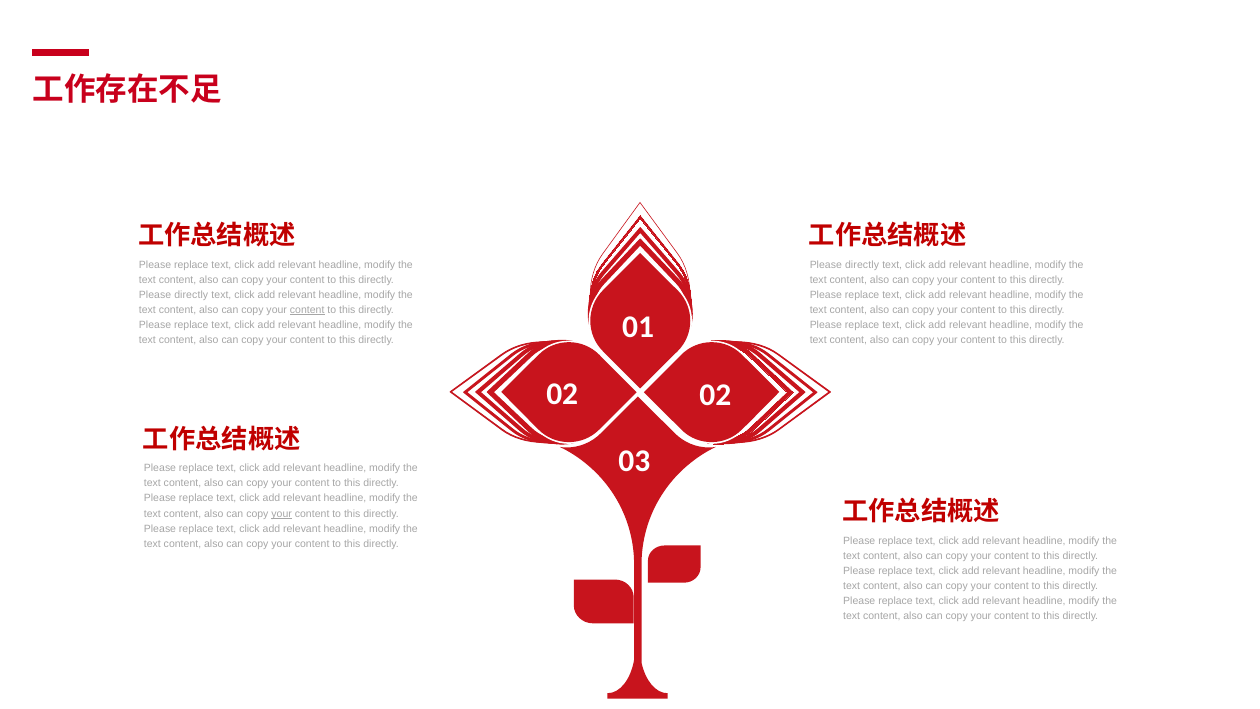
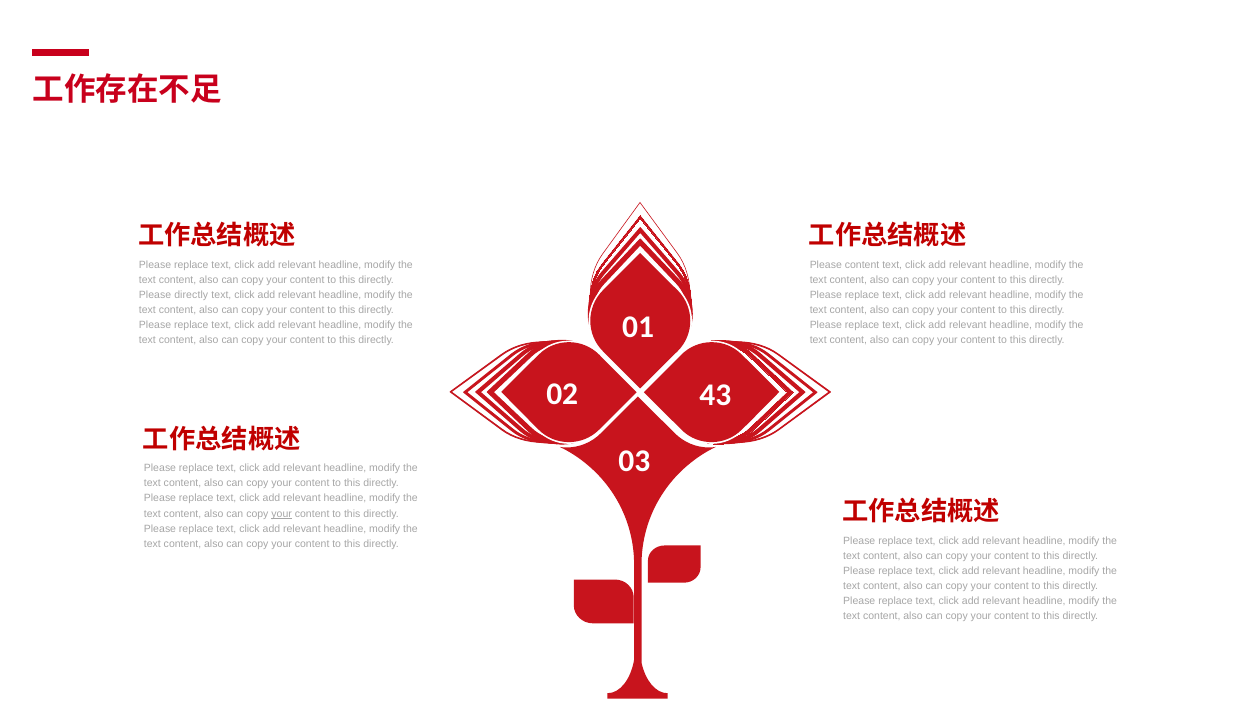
directly at (862, 265): directly -> content
content at (307, 310) underline: present -> none
02 02: 02 -> 43
